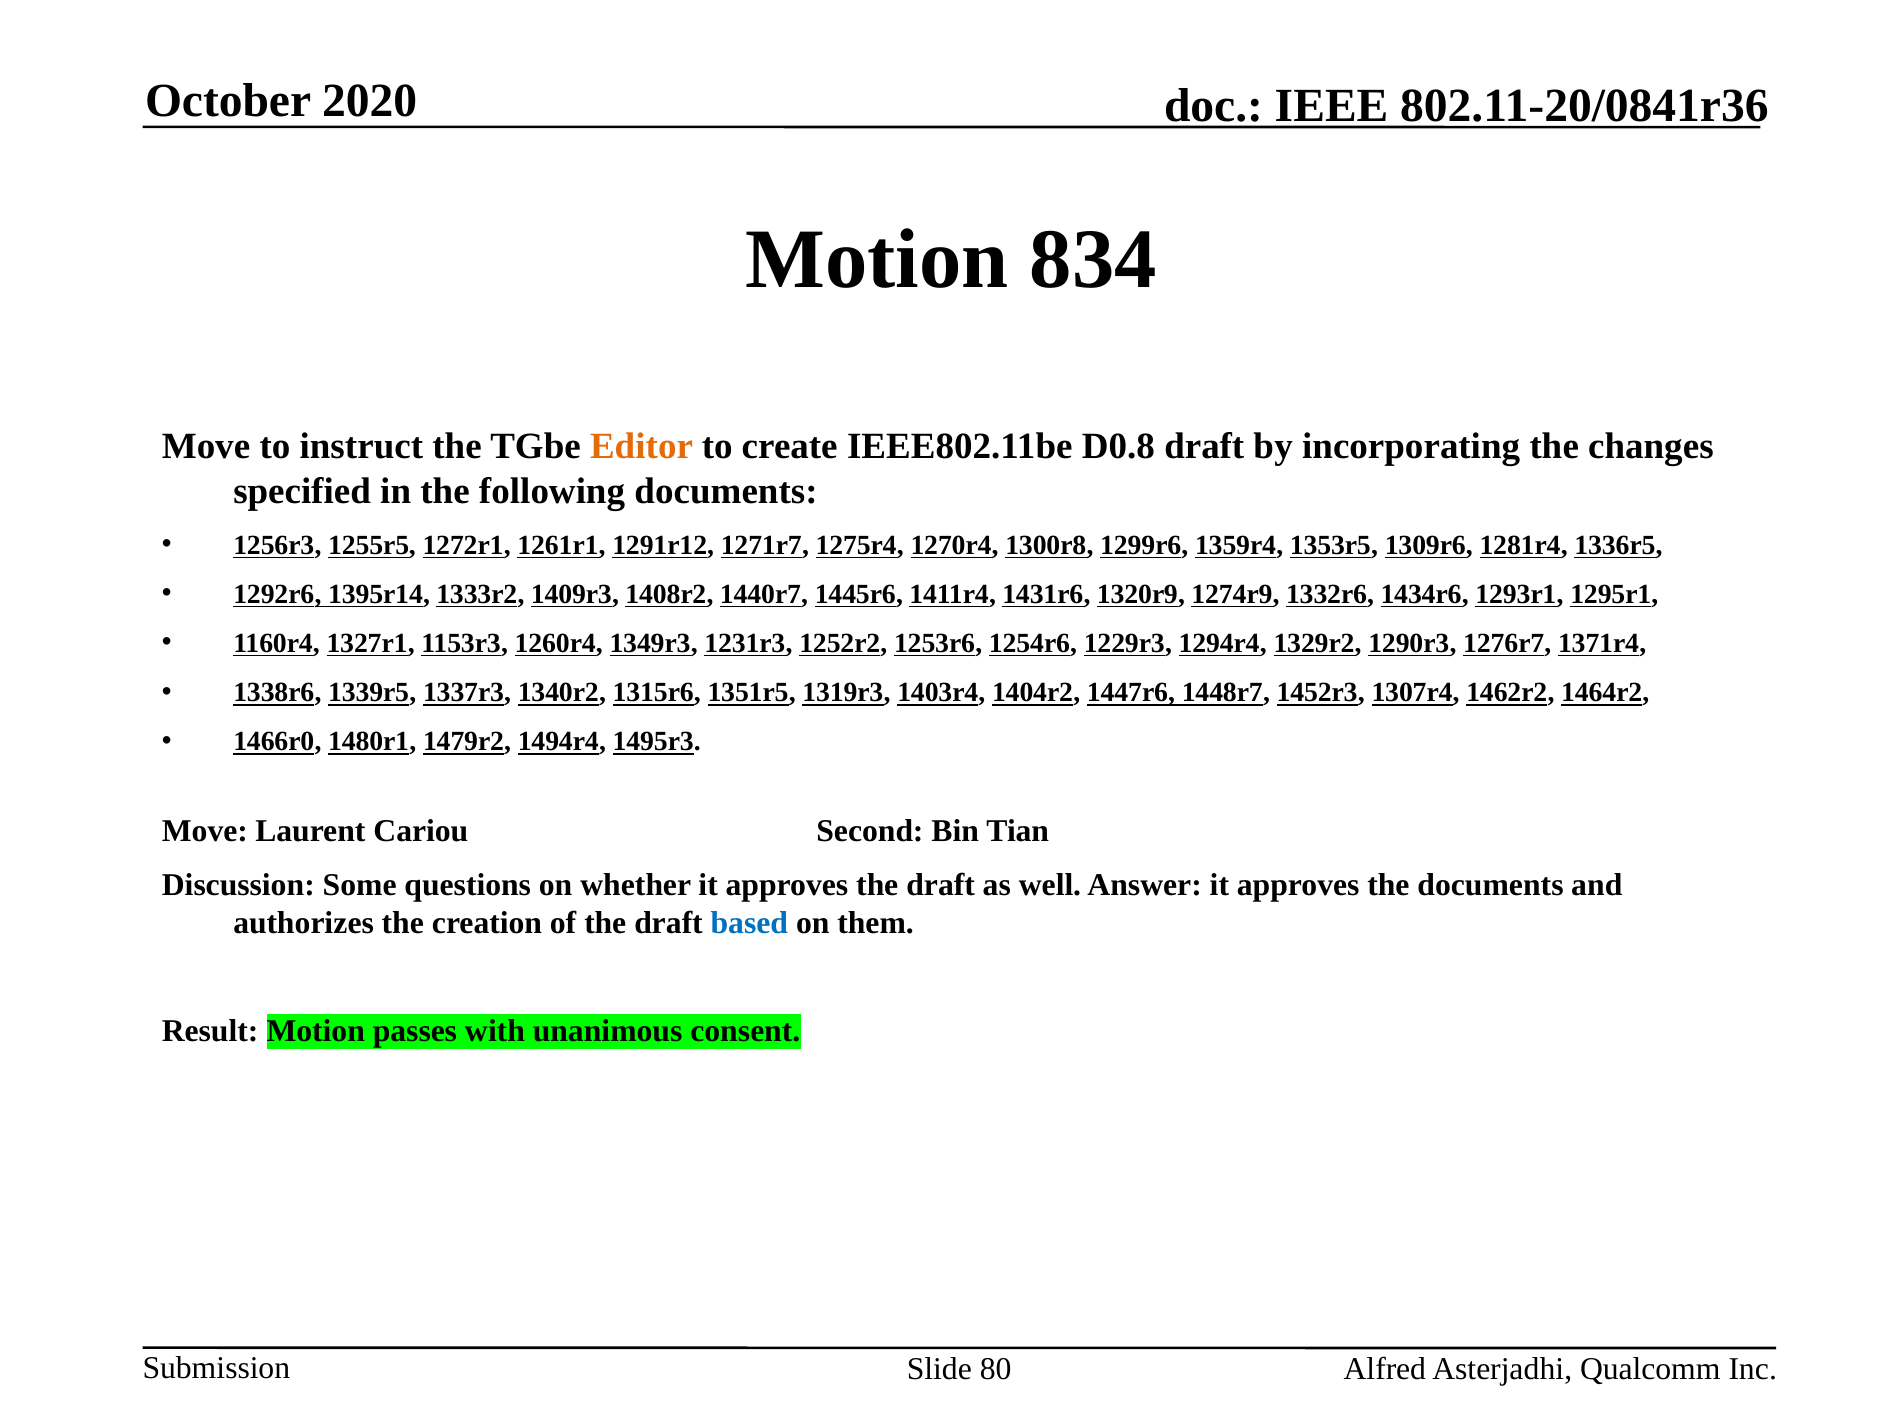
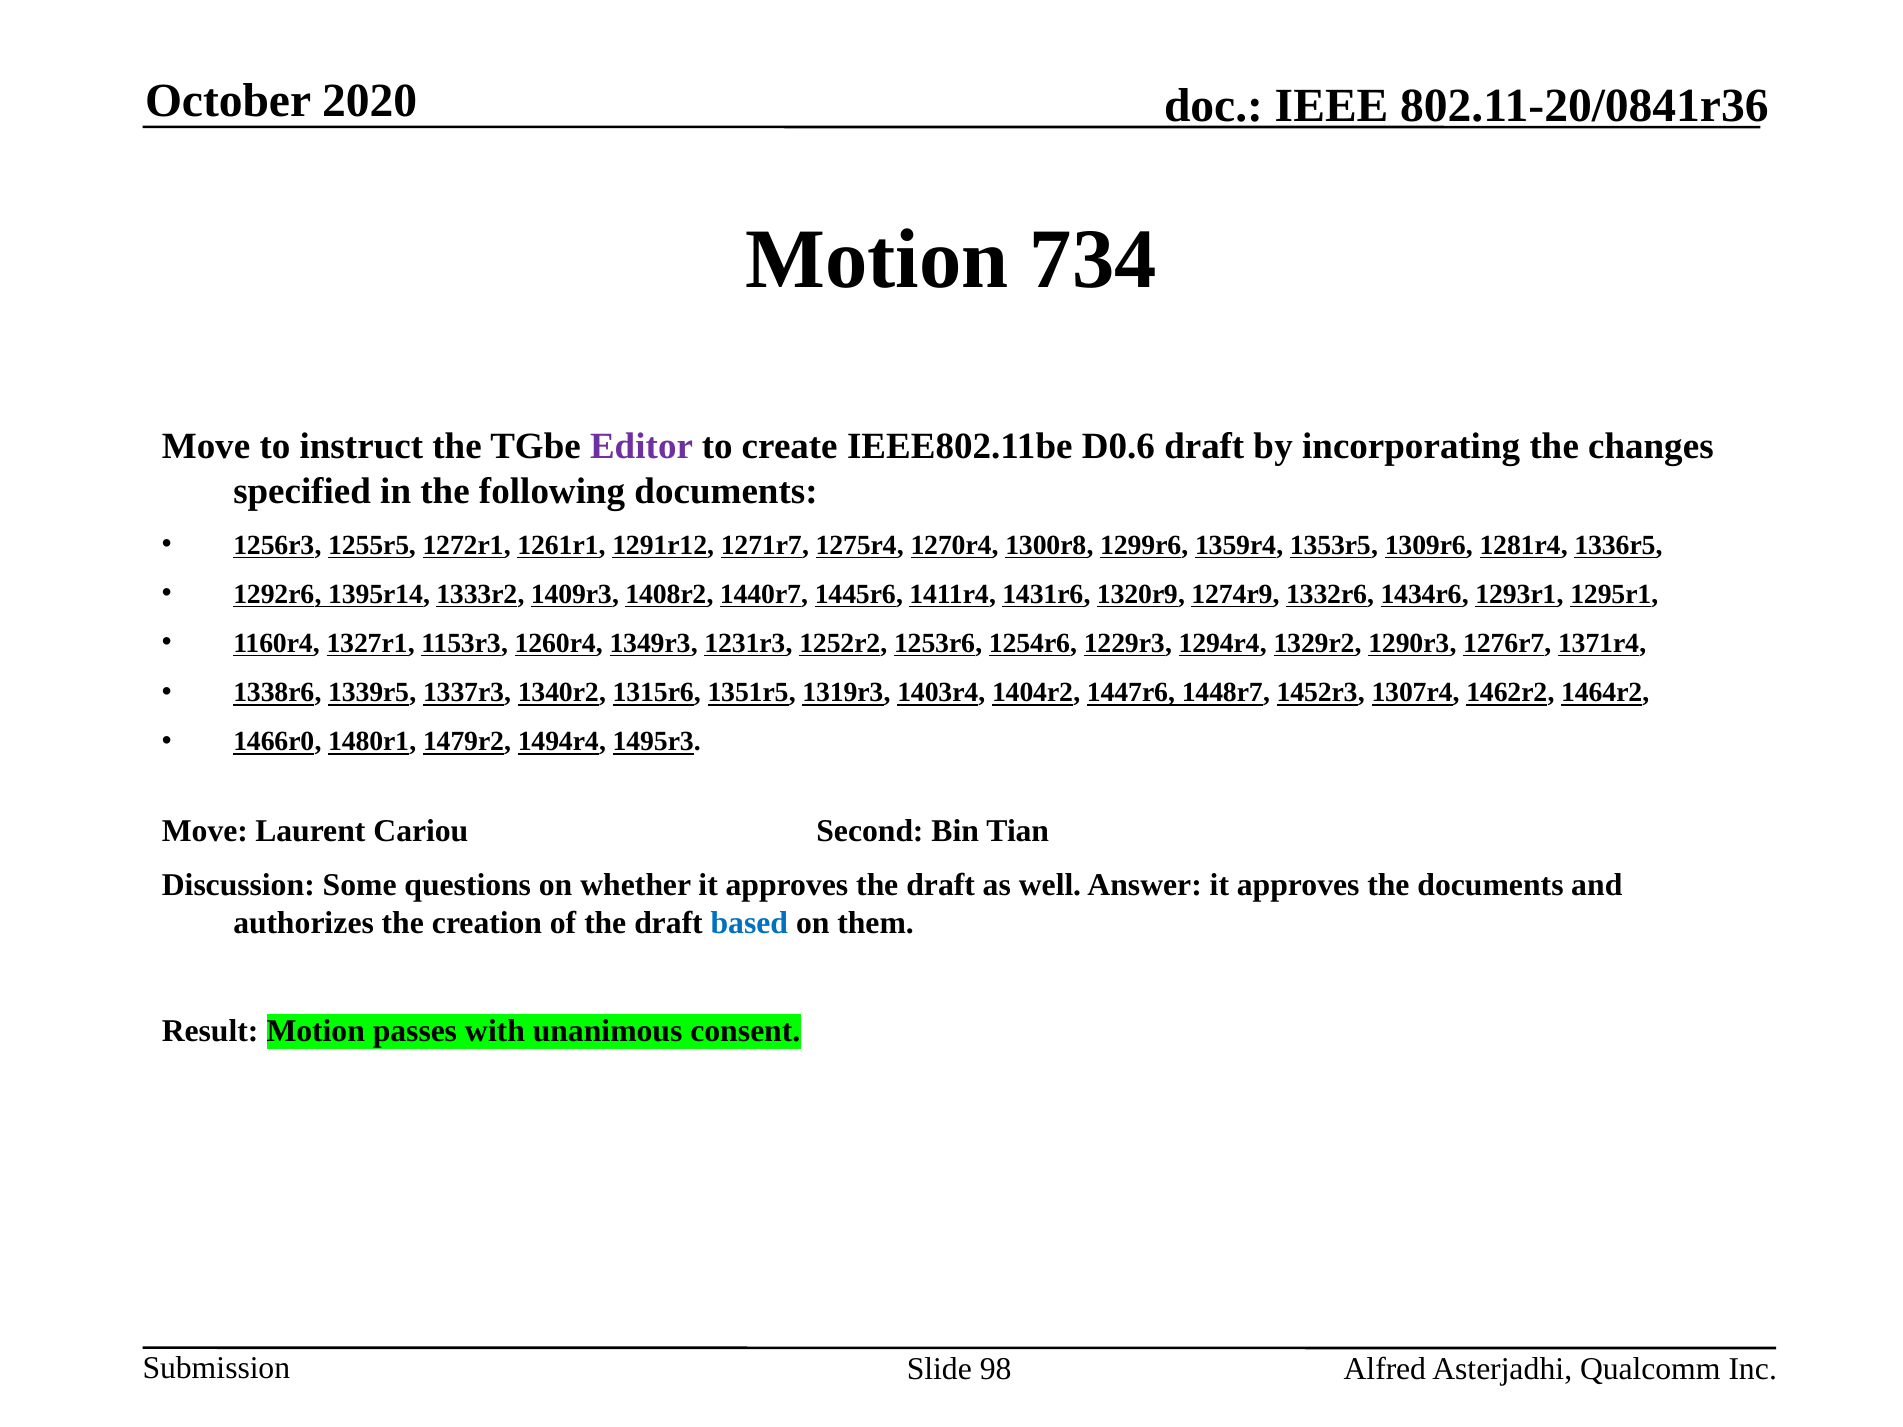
834: 834 -> 734
Editor colour: orange -> purple
D0.8: D0.8 -> D0.6
80: 80 -> 98
